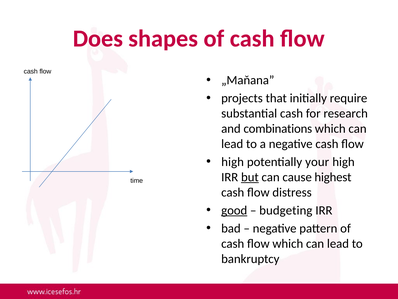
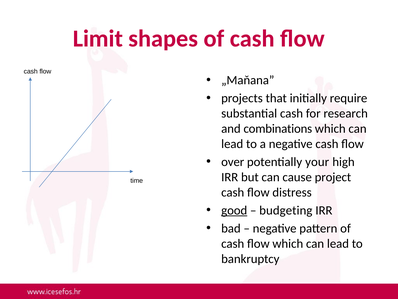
Does: Does -> Limit
high at (233, 162): high -> over
but underline: present -> none
highest: highest -> project
